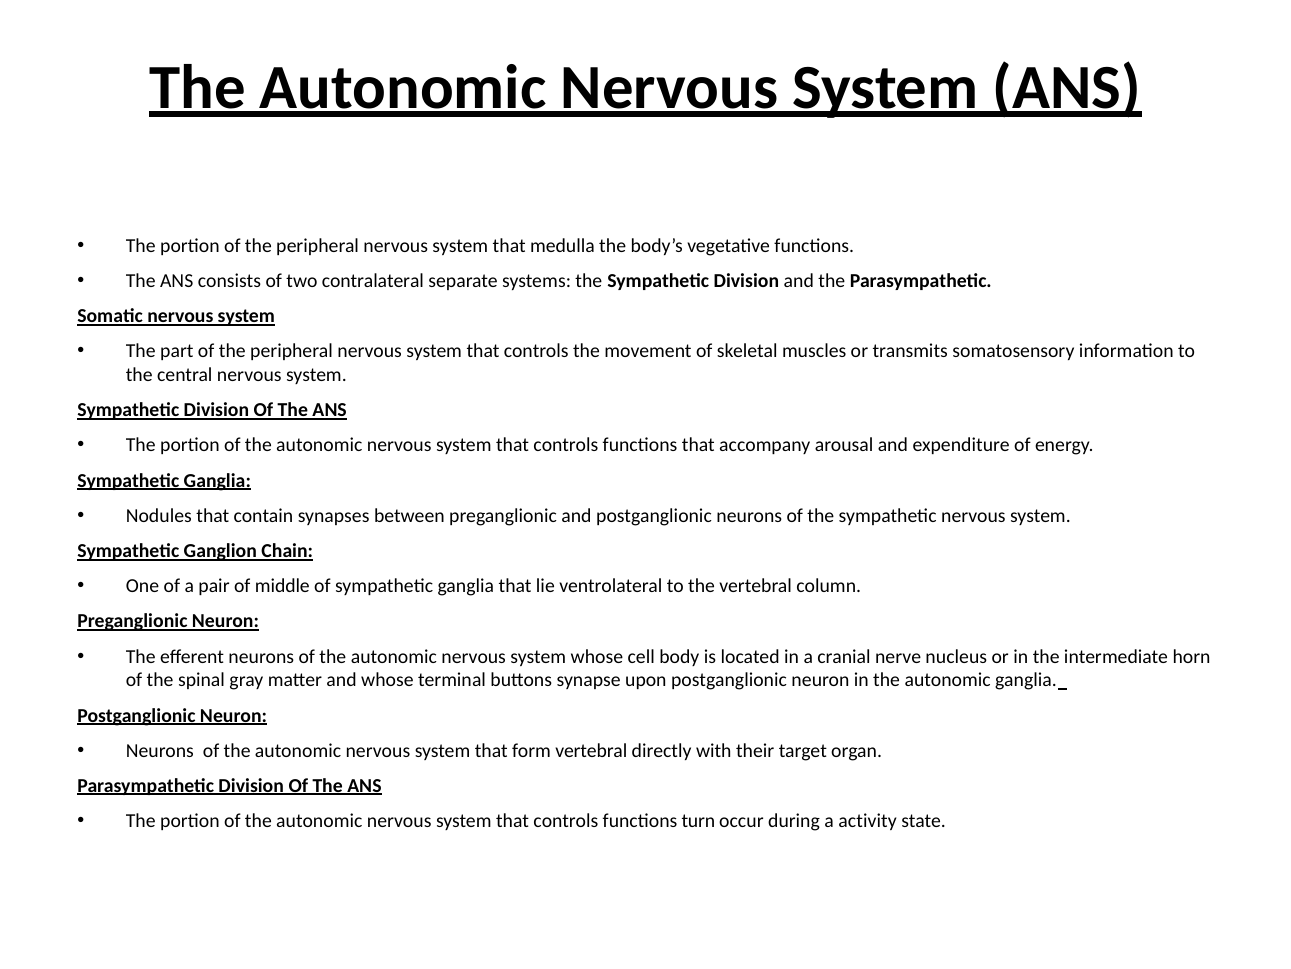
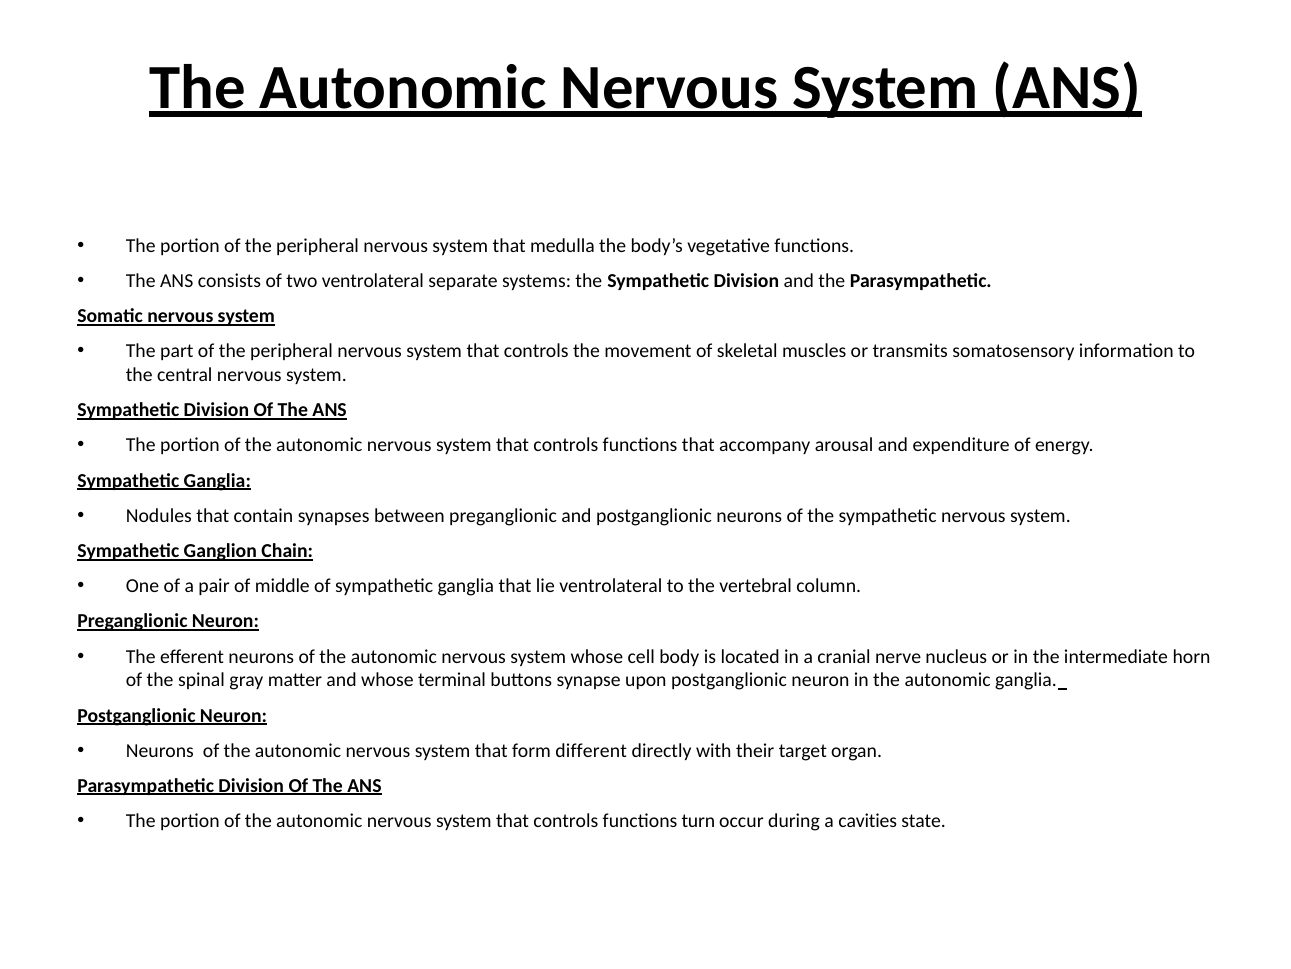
two contralateral: contralateral -> ventrolateral
form vertebral: vertebral -> different
activity: activity -> cavities
